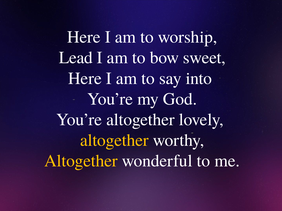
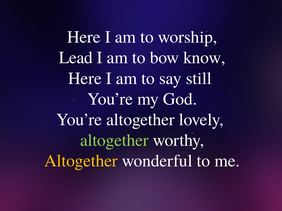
sweet: sweet -> know
into: into -> still
altogether at (114, 141) colour: yellow -> light green
